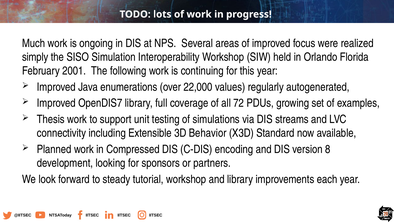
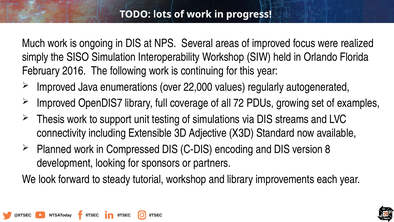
2001: 2001 -> 2016
Behavior: Behavior -> Adjective
